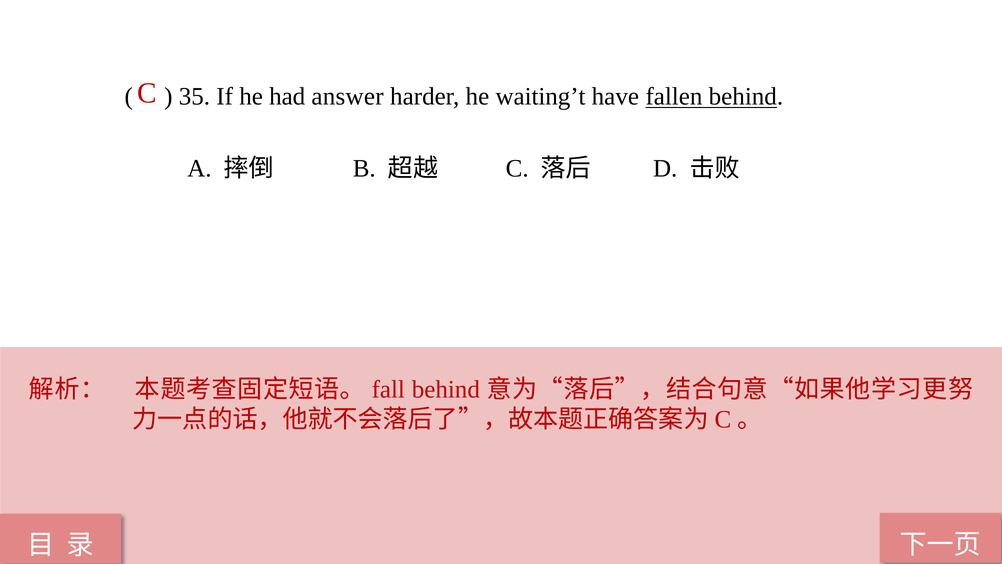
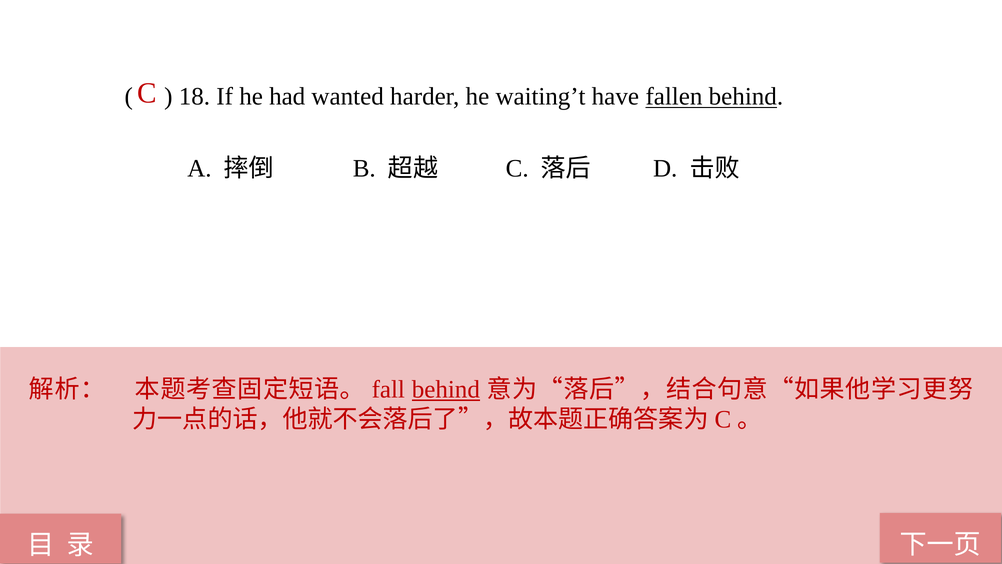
35: 35 -> 18
answer: answer -> wanted
behind at (446, 389) underline: none -> present
